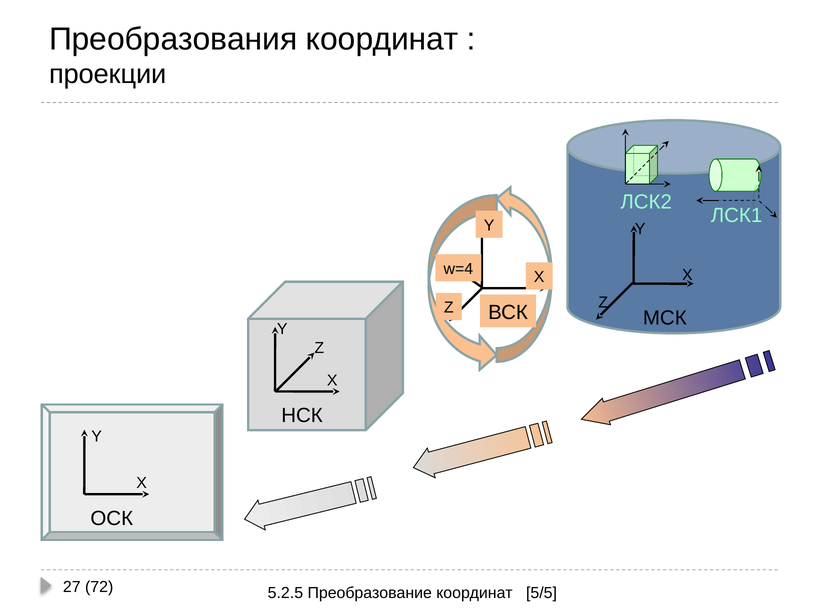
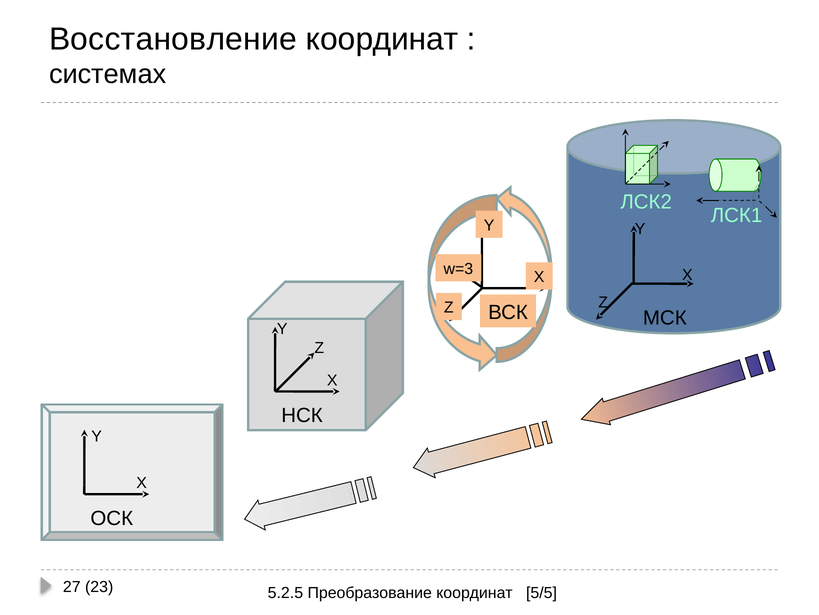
Преобразования: Преобразования -> Восстановление
проекции: проекции -> системах
w=4: w=4 -> w=3
72: 72 -> 23
